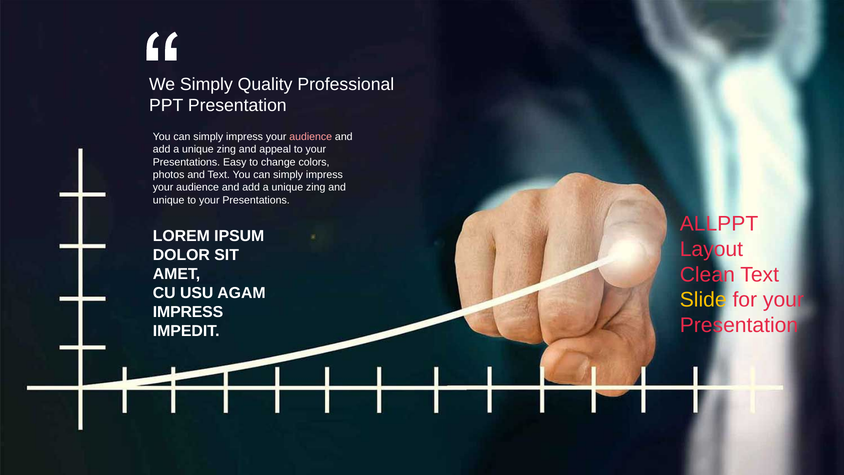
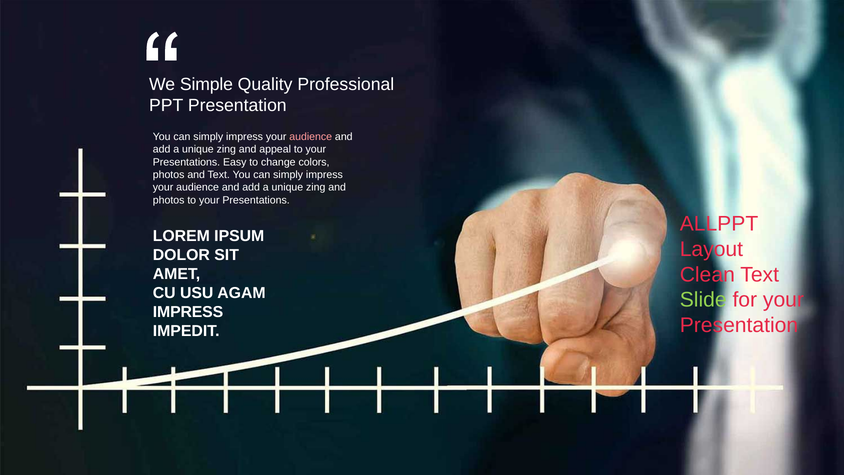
We Simply: Simply -> Simple
unique at (169, 200): unique -> photos
Slide colour: yellow -> light green
